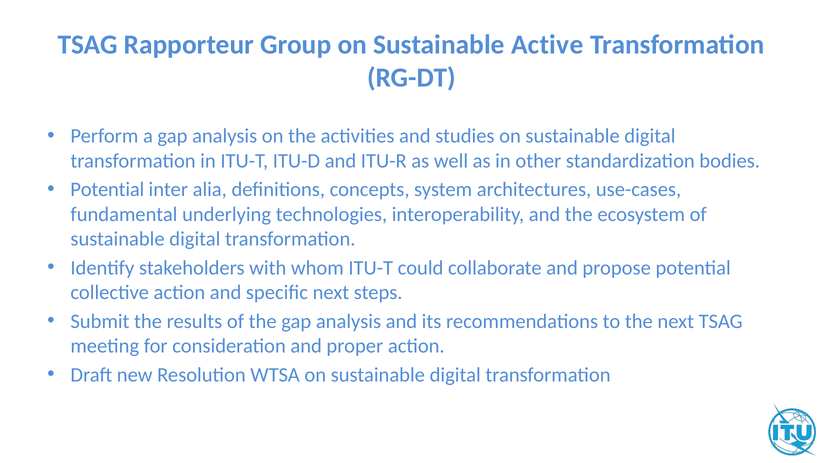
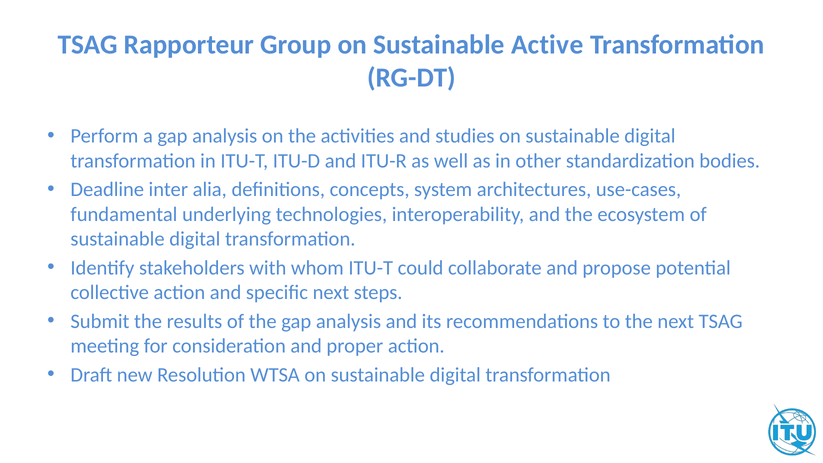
Potential at (107, 190): Potential -> Deadline
